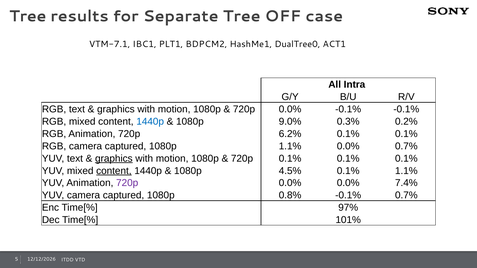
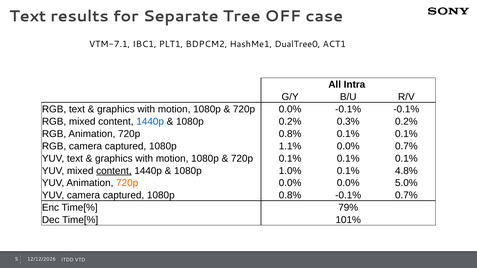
Tree at (28, 16): Tree -> Text
1080p 9.0%: 9.0% -> 0.2%
720p 6.2%: 6.2% -> 0.8%
graphics at (114, 158) underline: present -> none
4.5%: 4.5% -> 1.0%
0.1% 1.1%: 1.1% -> 4.8%
720p at (127, 183) colour: purple -> orange
7.4%: 7.4% -> 5.0%
97%: 97% -> 79%
